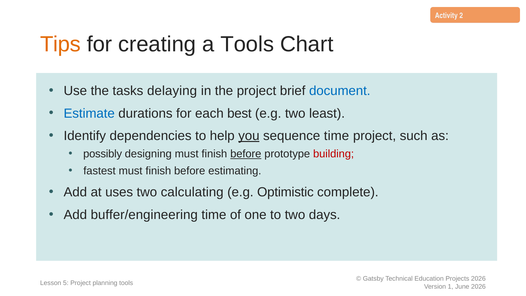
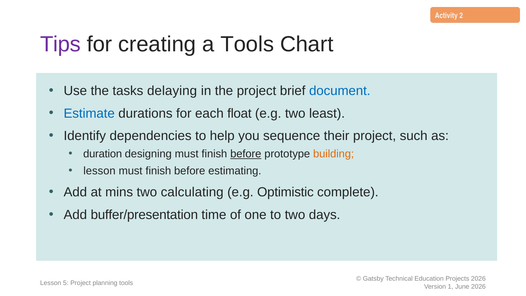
Tips colour: orange -> purple
best: best -> float
you underline: present -> none
sequence time: time -> their
possibly: possibly -> duration
building colour: red -> orange
fastest at (100, 171): fastest -> lesson
uses: uses -> mins
buffer/engineering: buffer/engineering -> buffer/presentation
